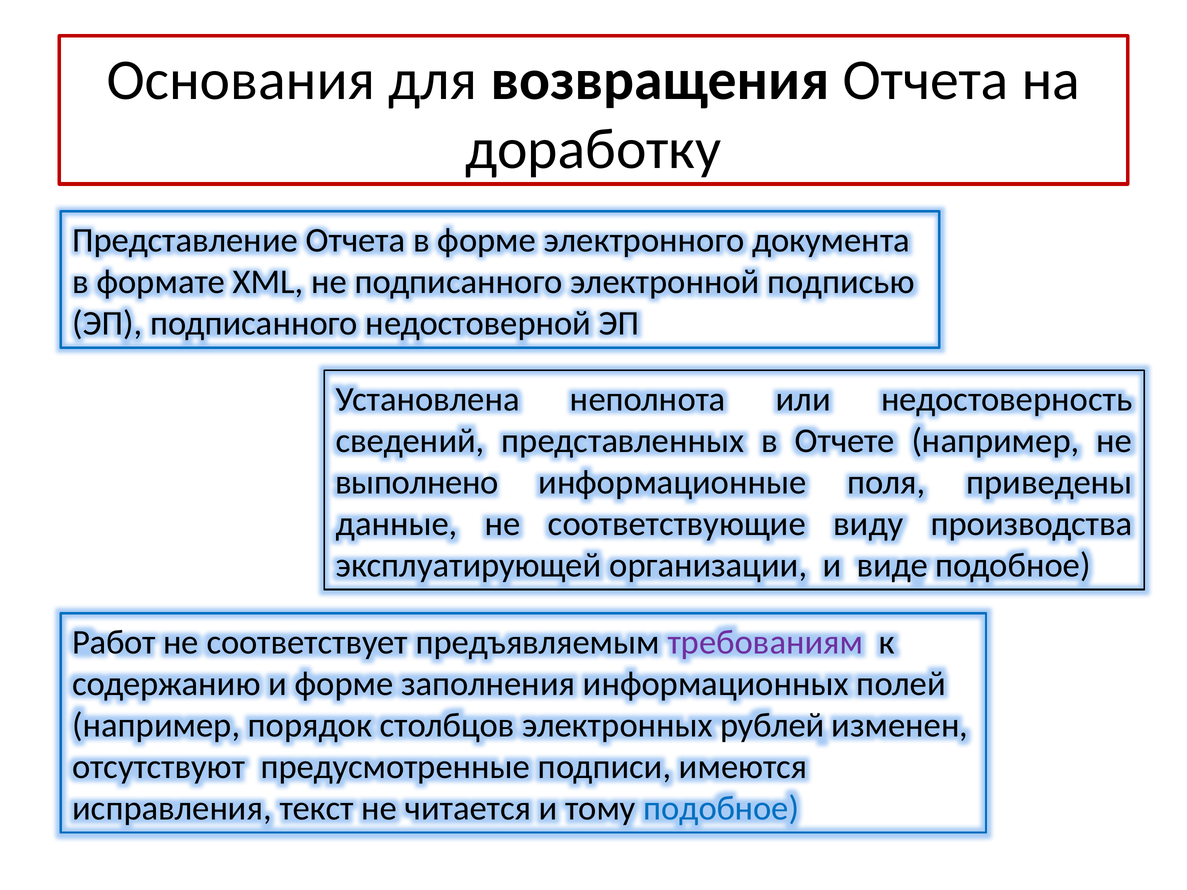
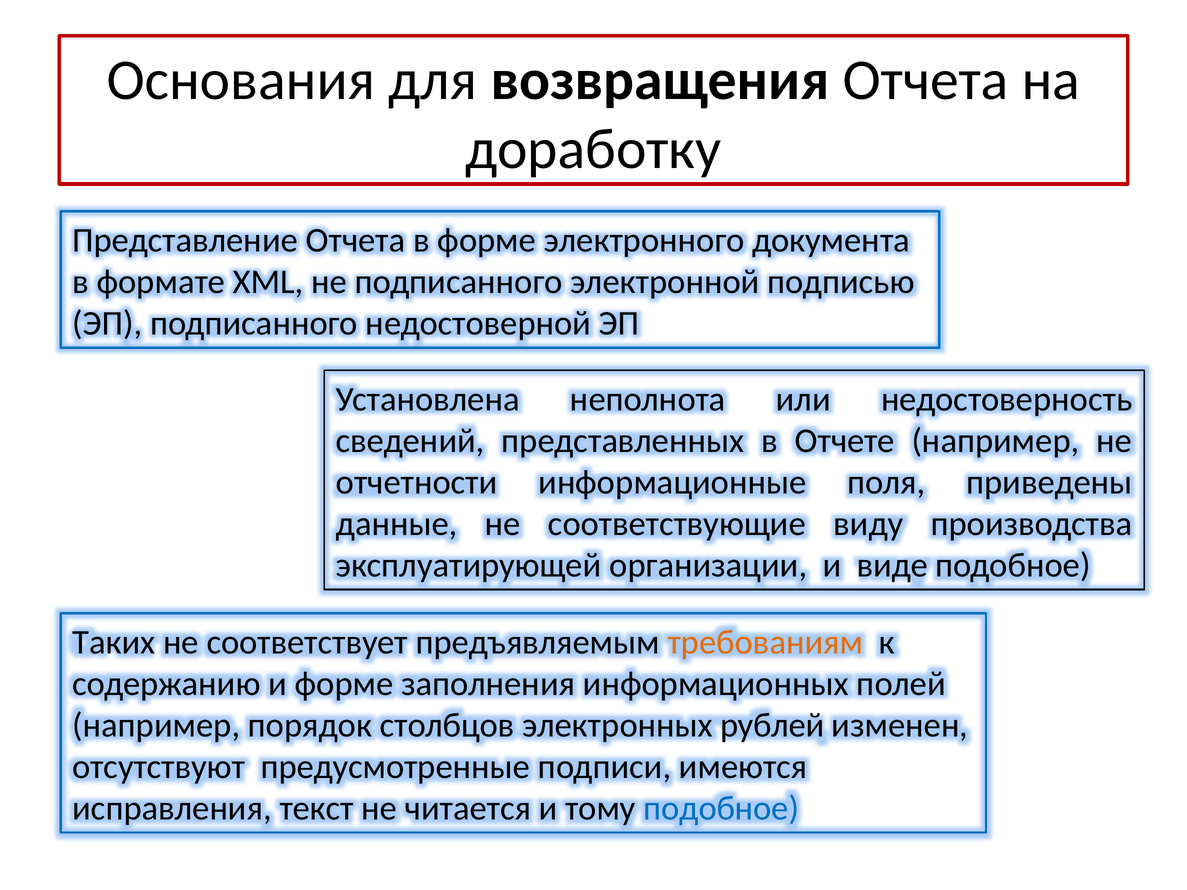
выполнено: выполнено -> отчетности
Работ: Работ -> Таких
требованиям colour: purple -> orange
